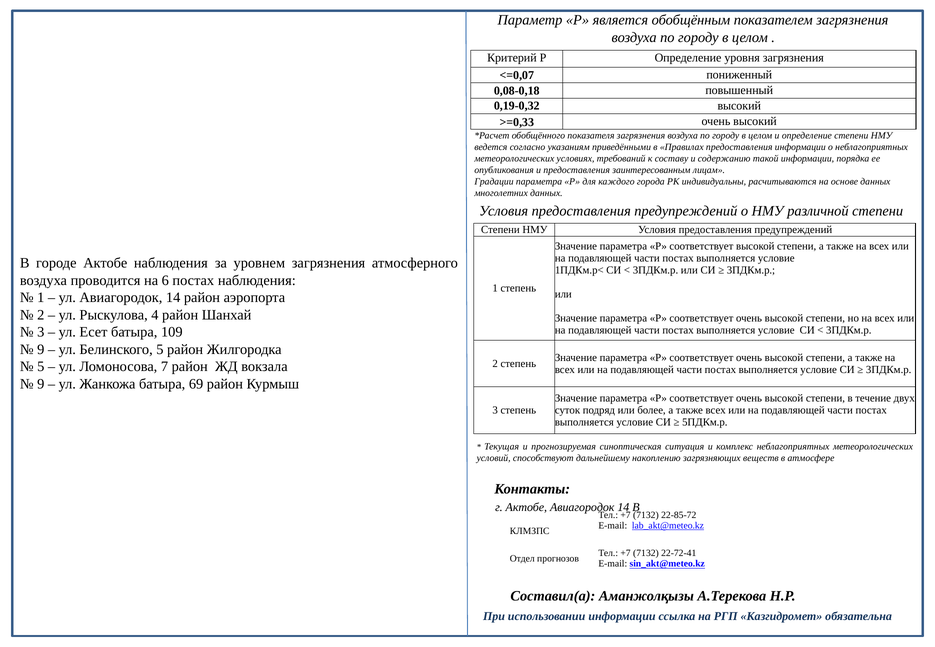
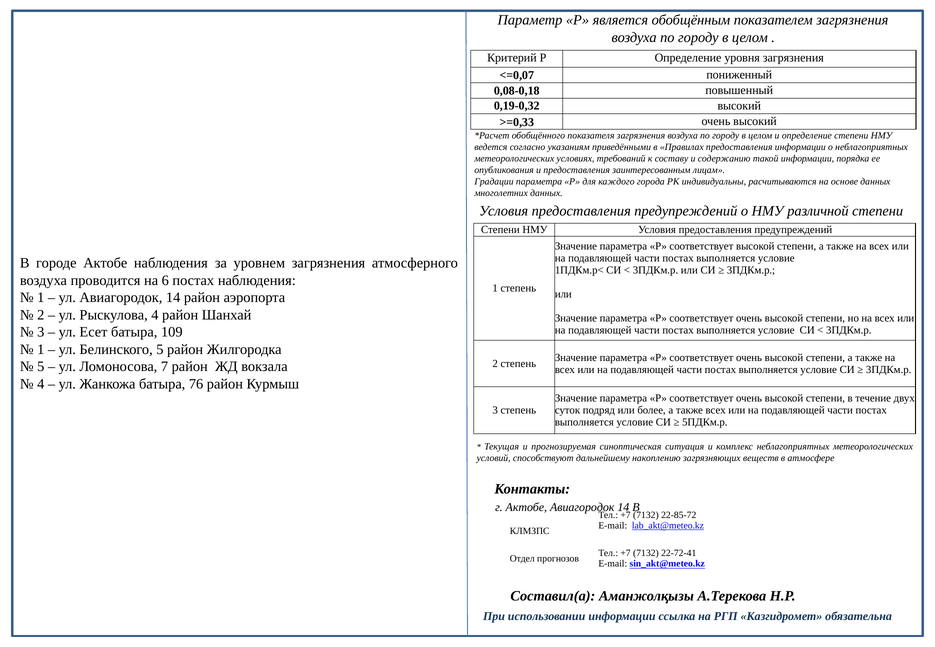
9 at (41, 350): 9 -> 1
9 at (41, 384): 9 -> 4
69: 69 -> 76
